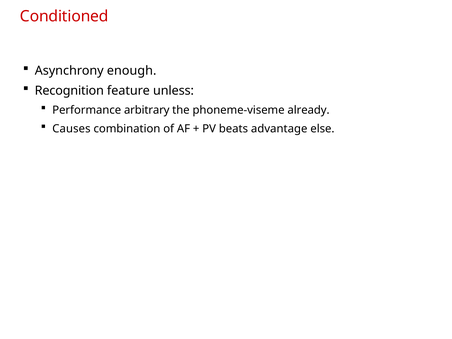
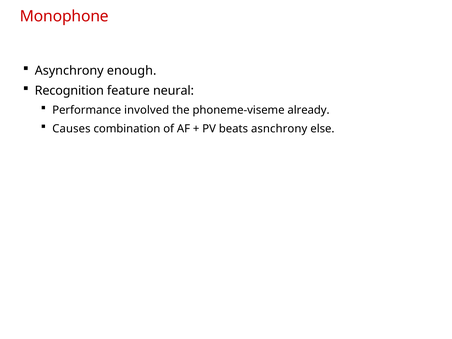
Conditioned: Conditioned -> Monophone
unless: unless -> neural
arbitrary: arbitrary -> involved
advantage: advantage -> asnchrony
